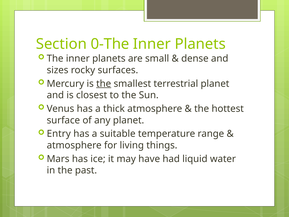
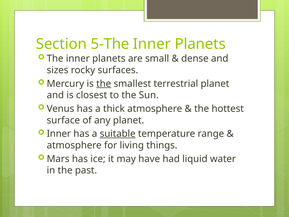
0-The: 0-The -> 5-The
Entry at (59, 134): Entry -> Inner
suitable underline: none -> present
